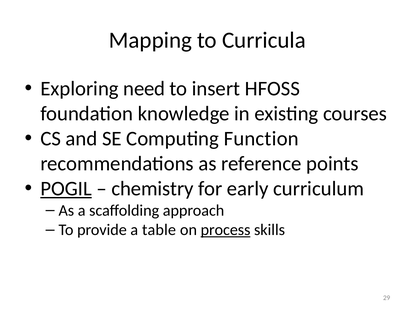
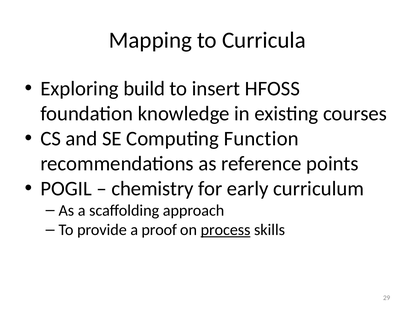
need: need -> build
POGIL underline: present -> none
table: table -> proof
